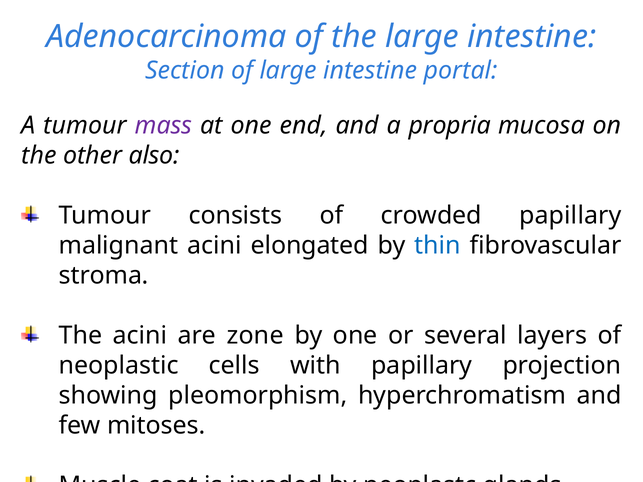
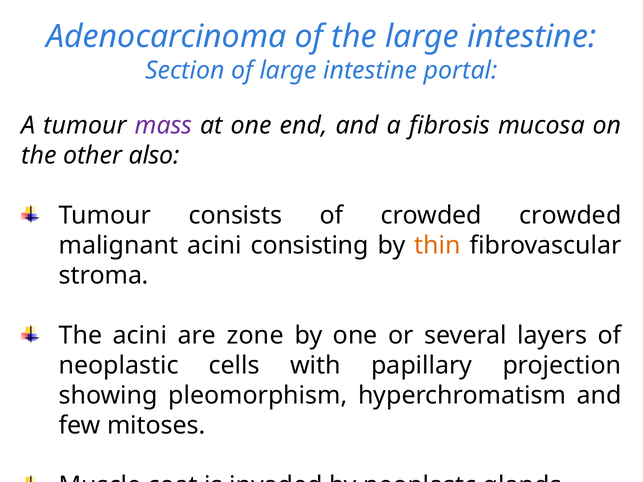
propria: propria -> fibrosis
crowded papillary: papillary -> crowded
elongated: elongated -> consisting
thin colour: blue -> orange
